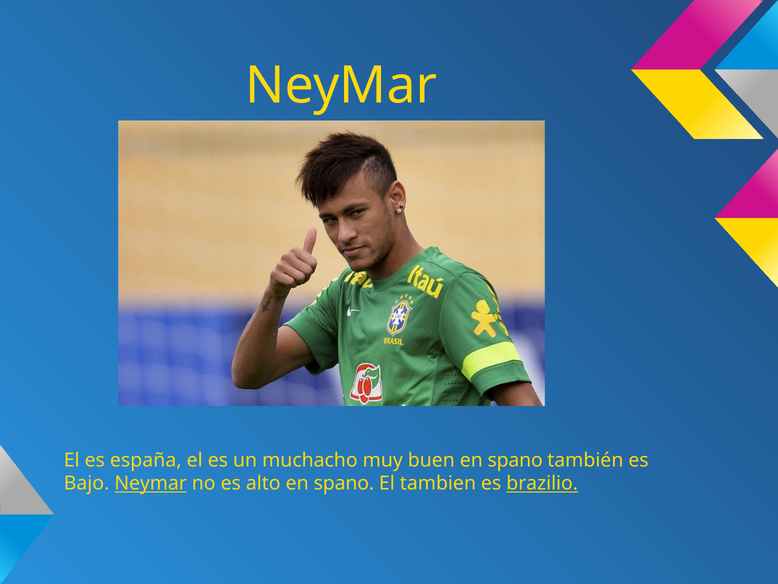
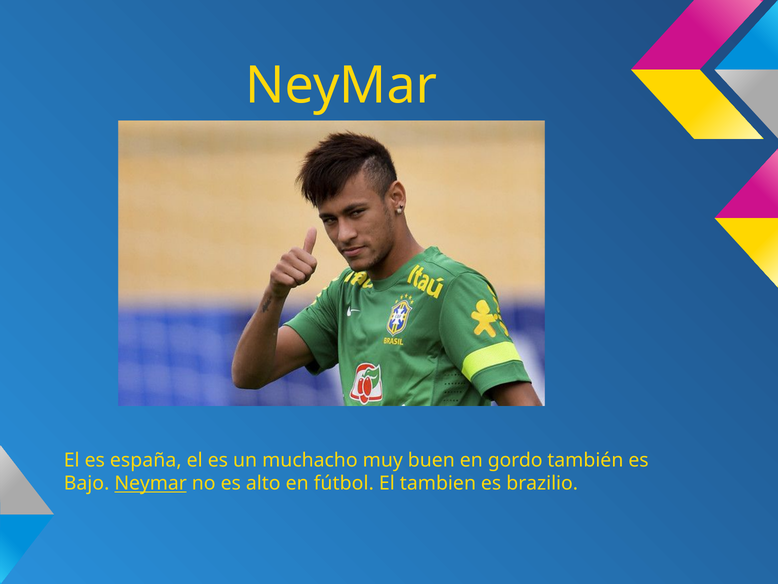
buen en spano: spano -> gordo
alto en spano: spano -> fútbol
brazilio underline: present -> none
